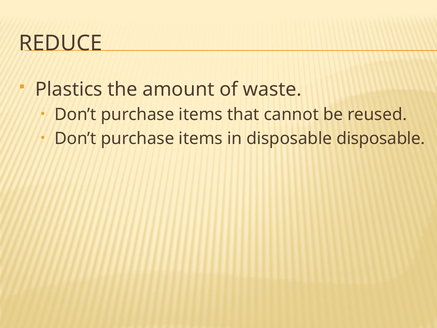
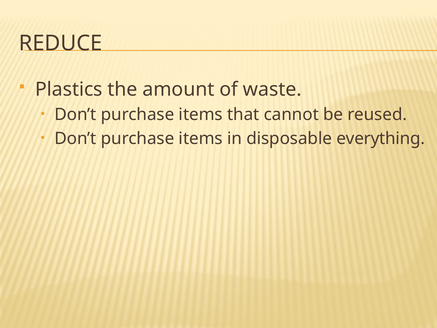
disposable disposable: disposable -> everything
